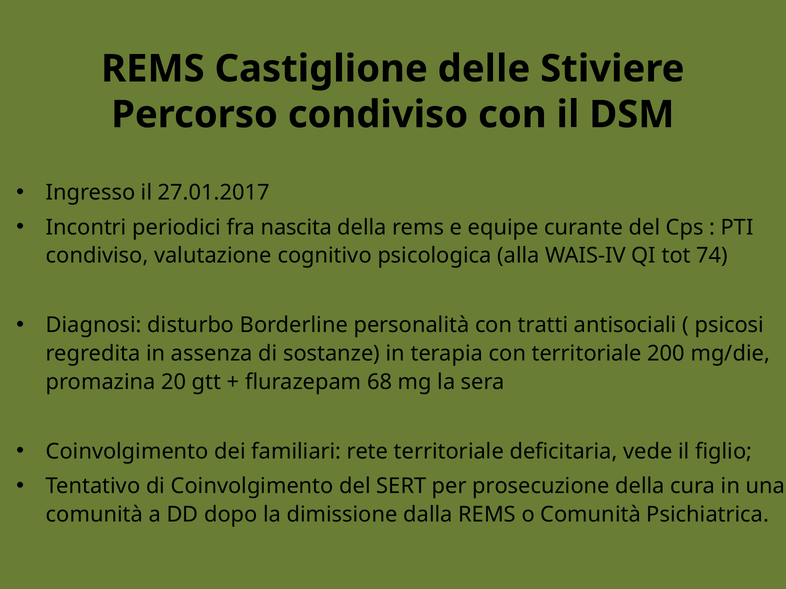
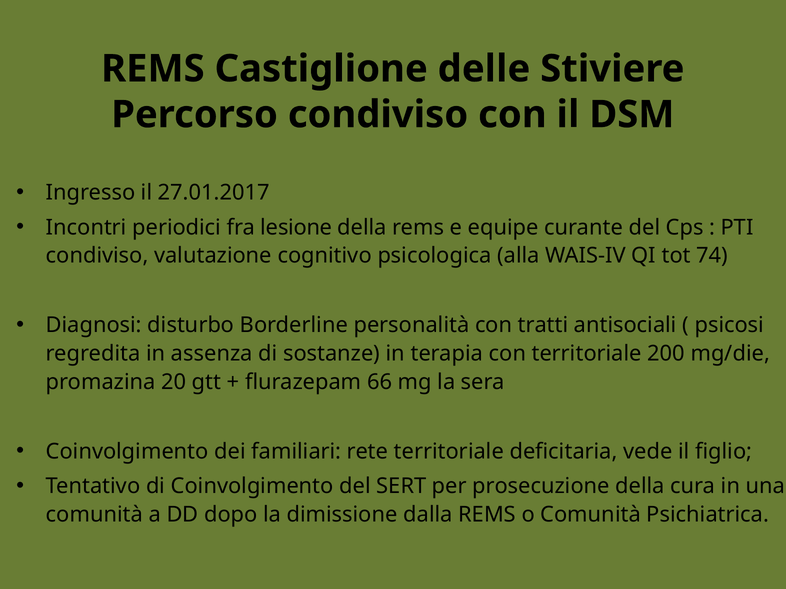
nascita: nascita -> lesione
68: 68 -> 66
